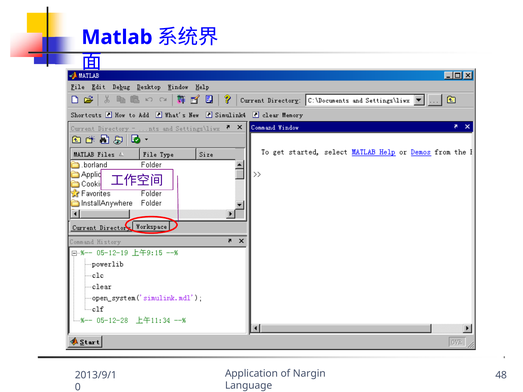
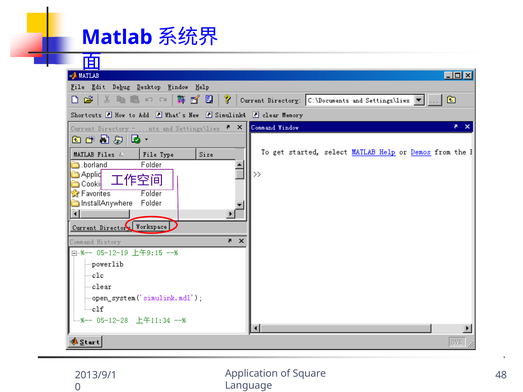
Nargin: Nargin -> Square
